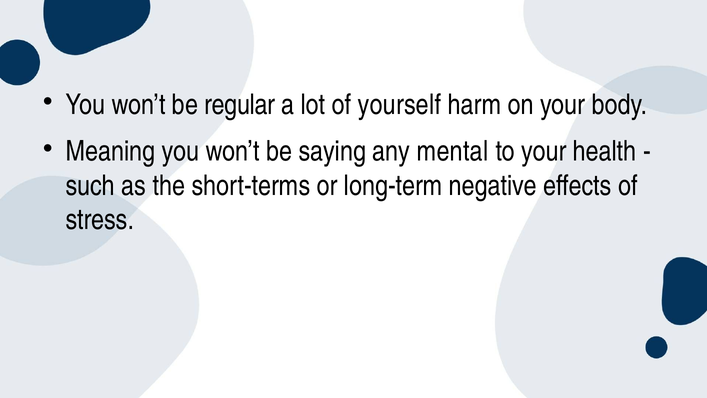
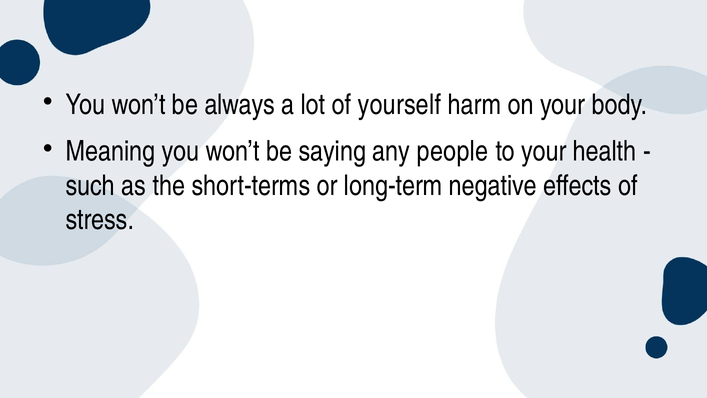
regular: regular -> always
mental: mental -> people
